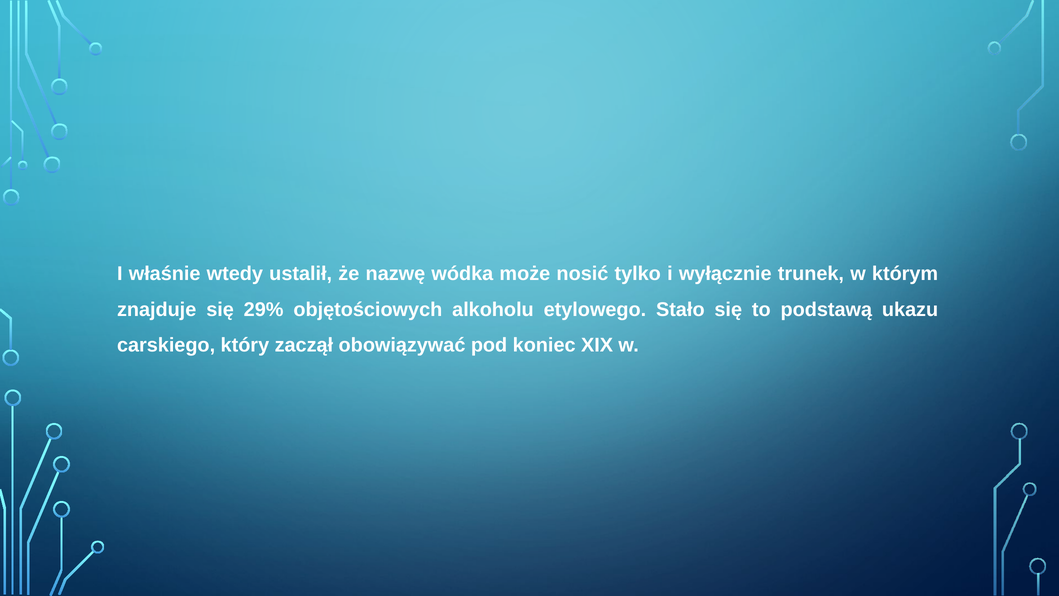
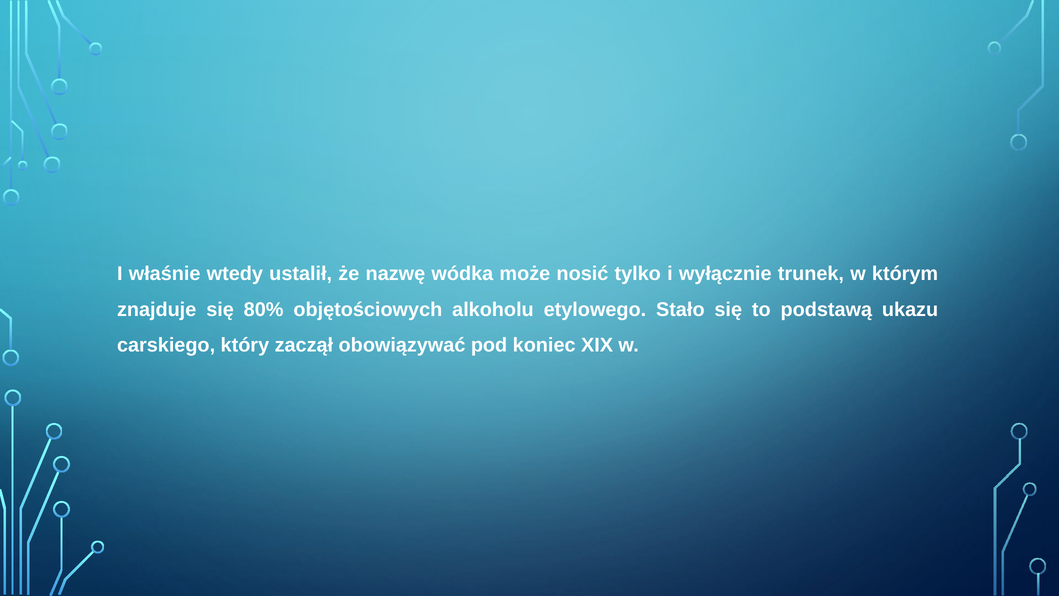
29%: 29% -> 80%
